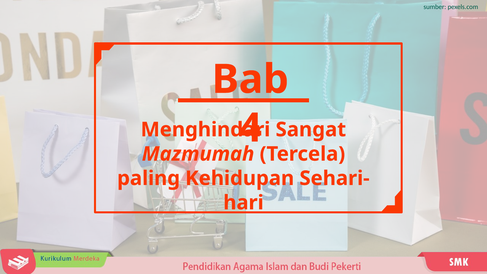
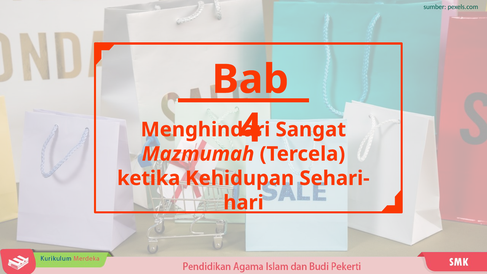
paling: paling -> ketika
